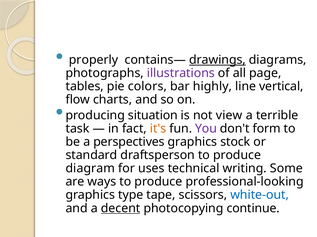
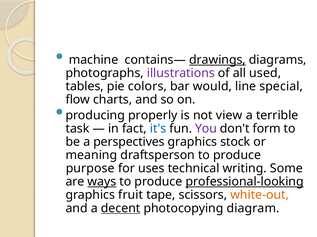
properly: properly -> machine
page: page -> used
highly: highly -> would
vertical: vertical -> special
situation: situation -> properly
it's colour: orange -> blue
standard: standard -> meaning
diagram: diagram -> purpose
ways underline: none -> present
professional-looking underline: none -> present
type: type -> fruit
white-out colour: blue -> orange
continue: continue -> diagram
